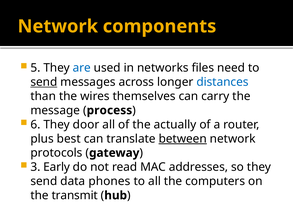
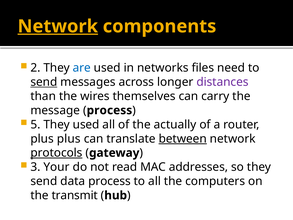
Network at (58, 26) underline: none -> present
5: 5 -> 2
distances colour: blue -> purple
6: 6 -> 5
They door: door -> used
plus best: best -> plus
protocols underline: none -> present
Early: Early -> Your
data phones: phones -> process
